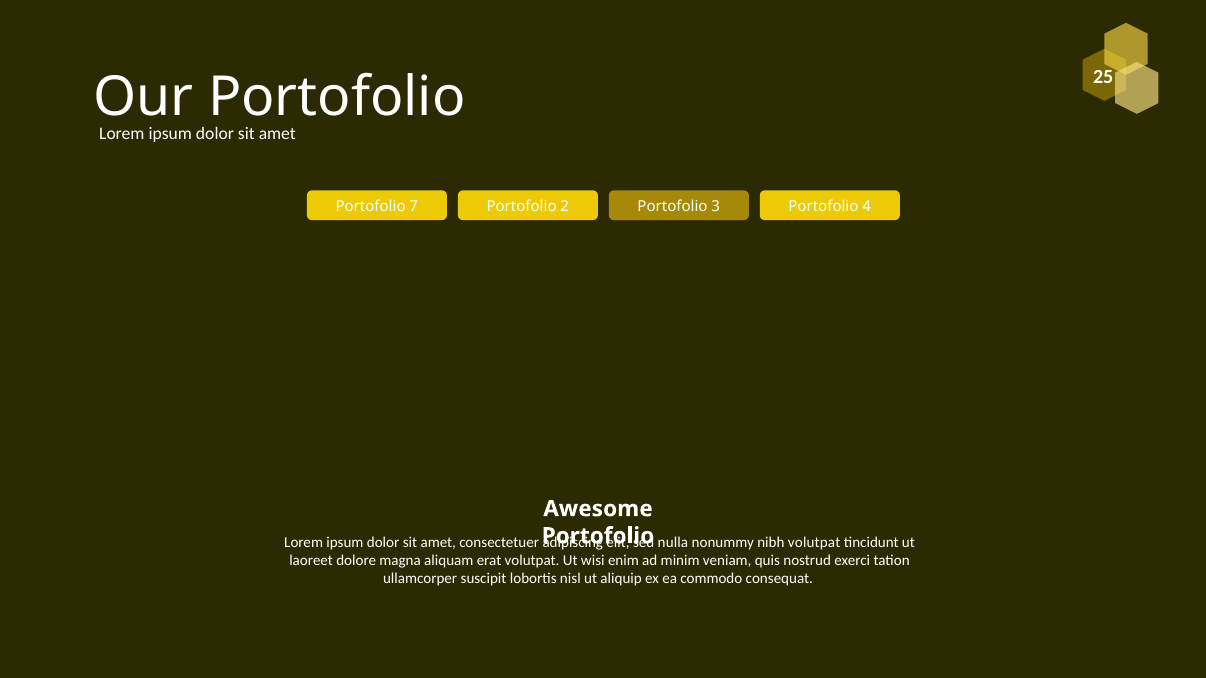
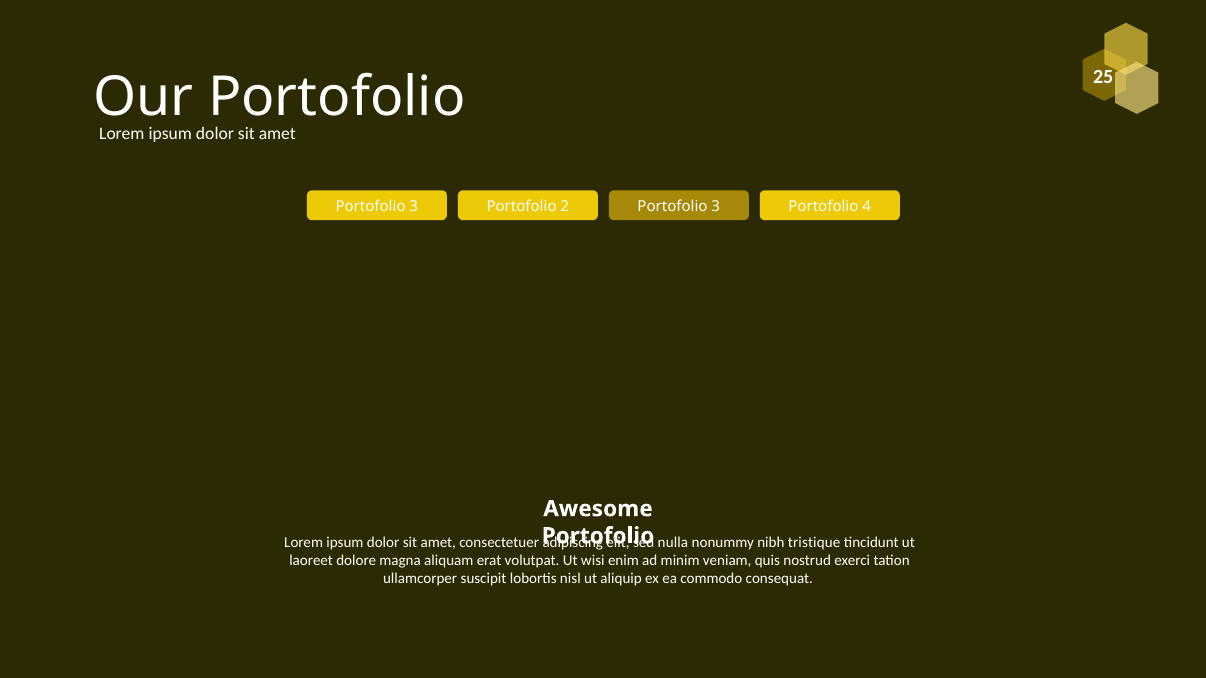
7 at (414, 206): 7 -> 3
nibh volutpat: volutpat -> tristique
